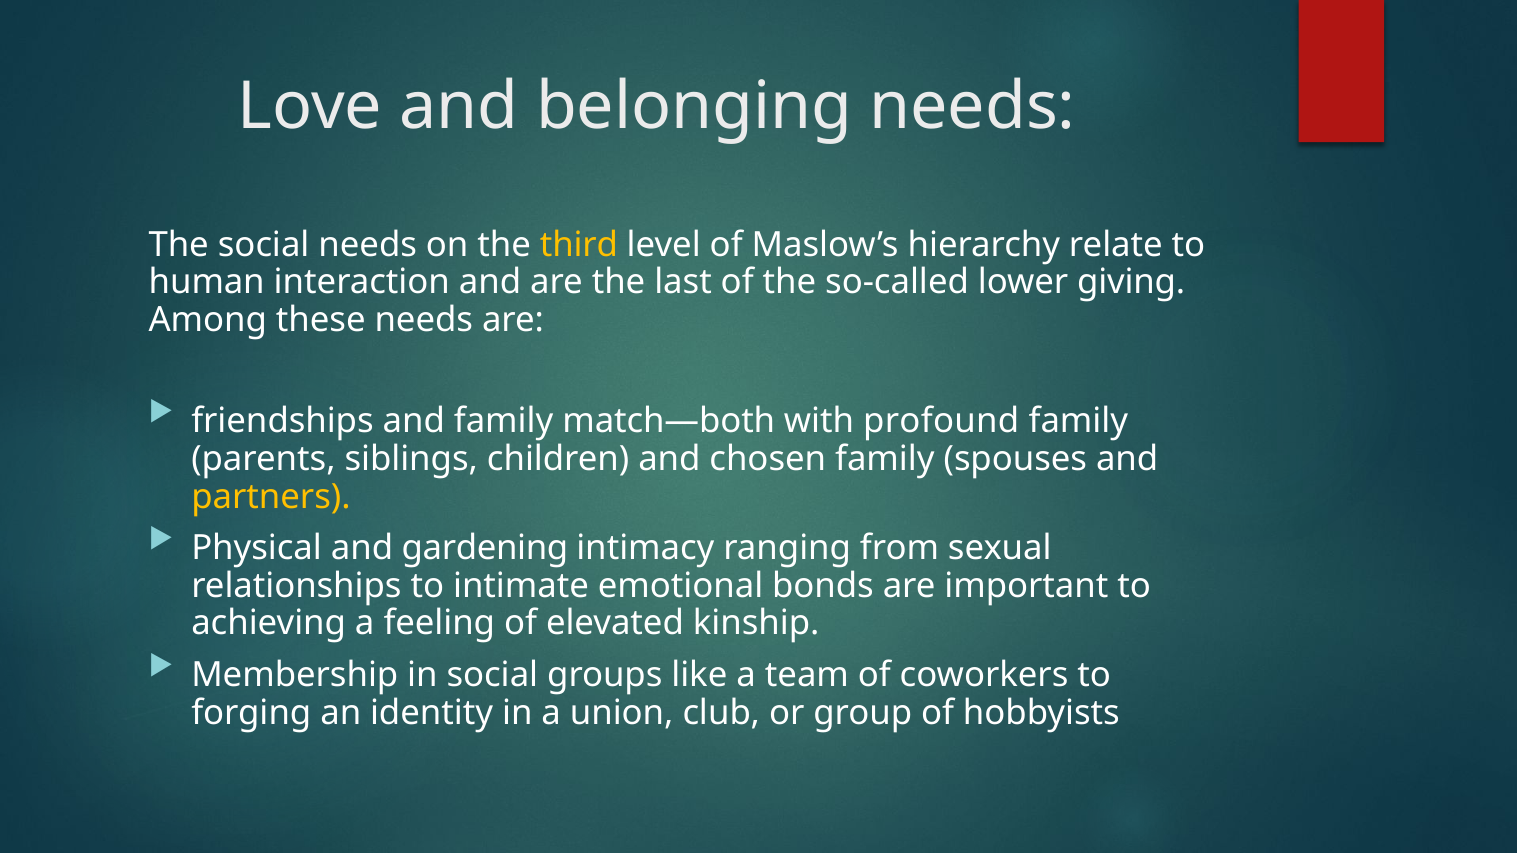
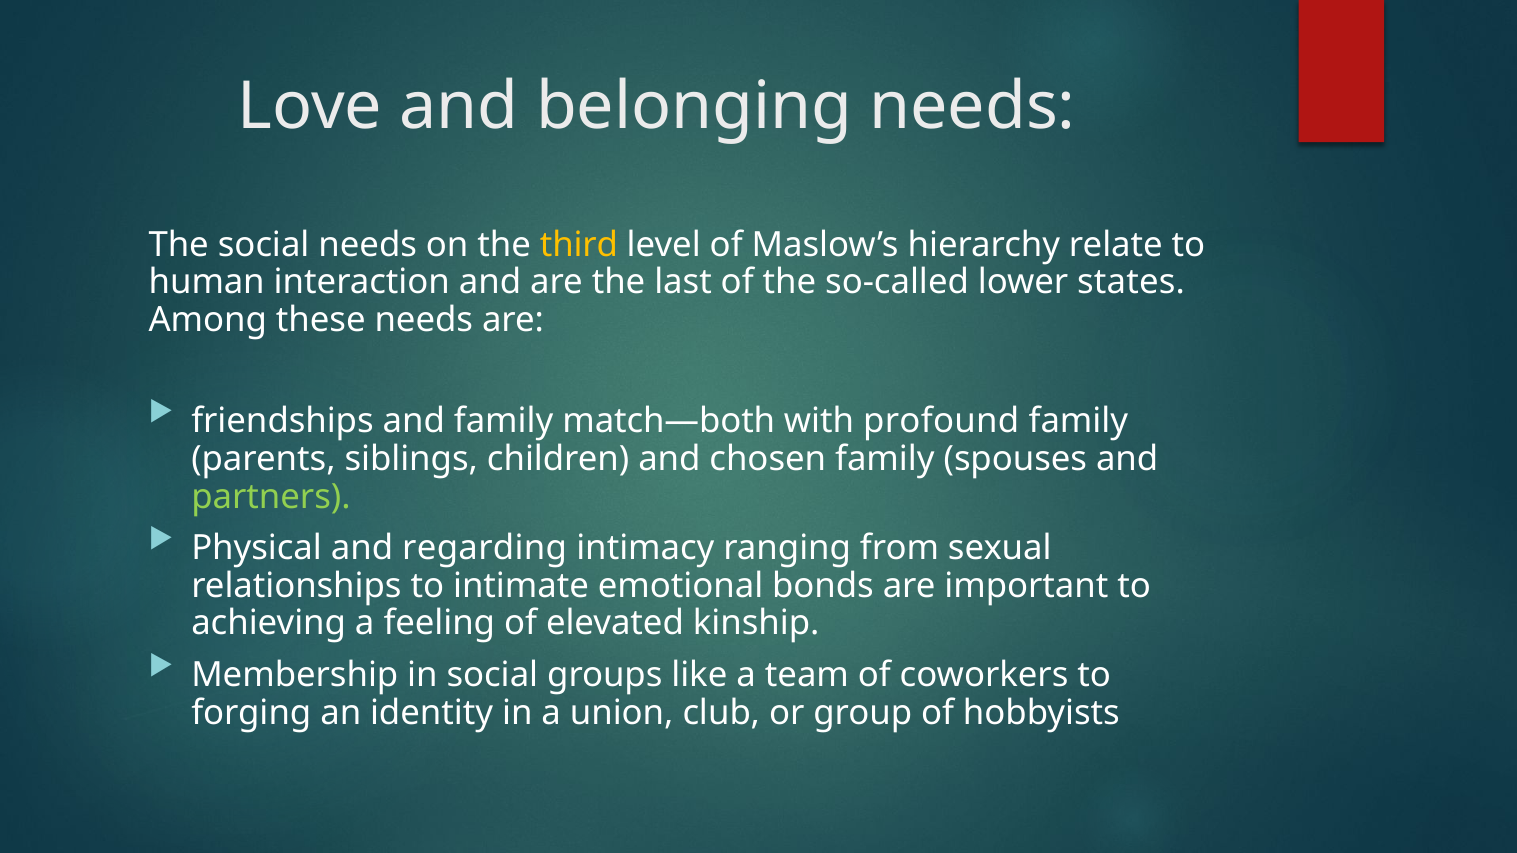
giving: giving -> states
partners colour: yellow -> light green
gardening: gardening -> regarding
